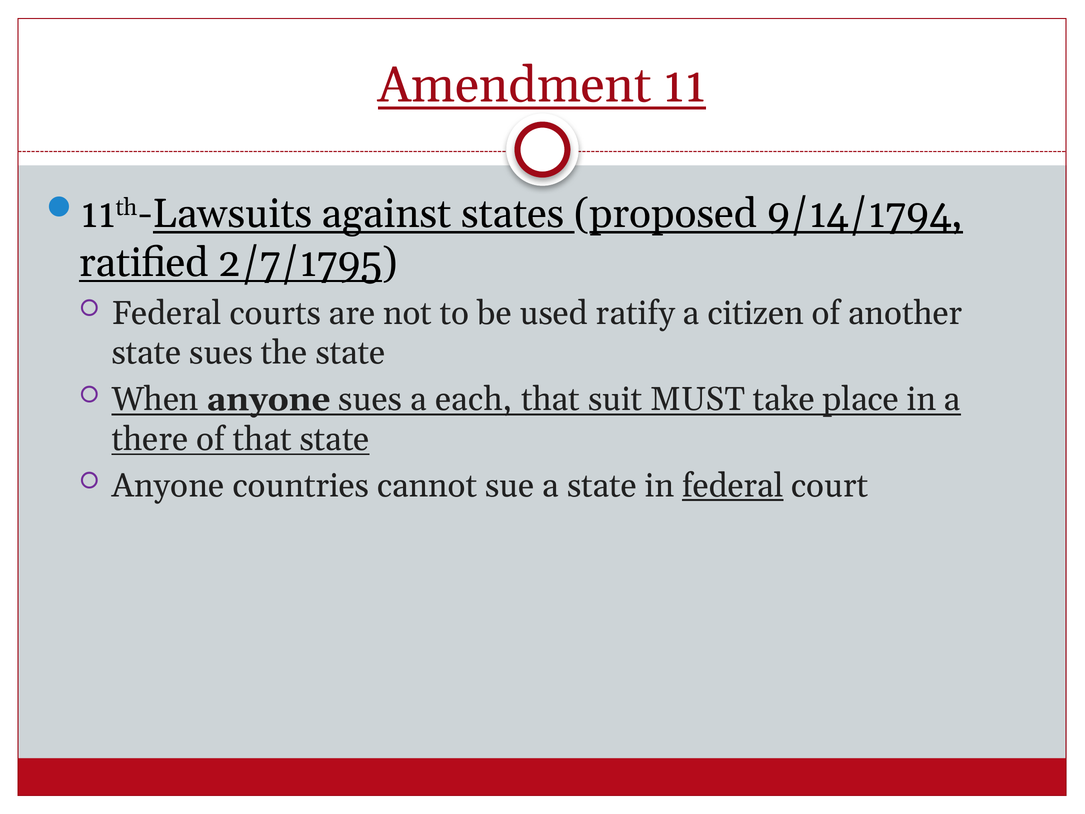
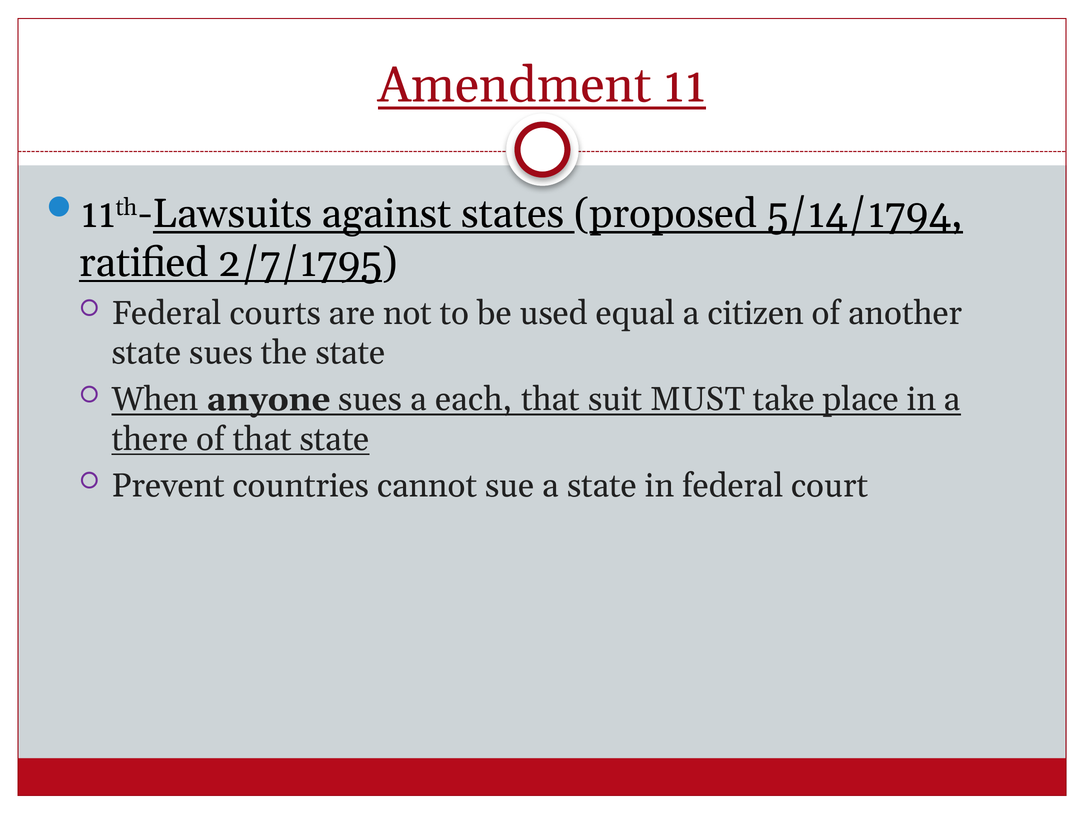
9/14/1794: 9/14/1794 -> 5/14/1794
ratify: ratify -> equal
Anyone at (168, 485): Anyone -> Prevent
federal at (733, 485) underline: present -> none
